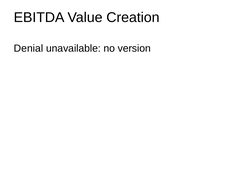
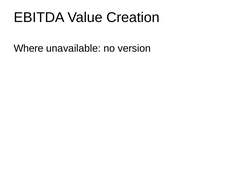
Denial: Denial -> Where
